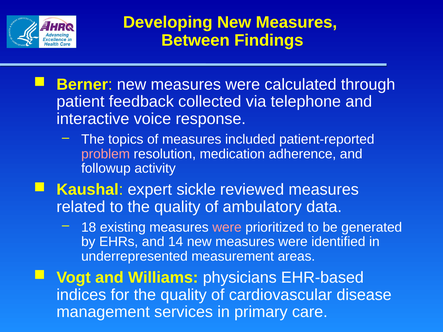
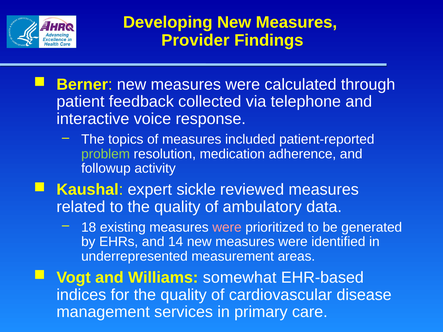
Between: Between -> Provider
problem colour: pink -> light green
physicians: physicians -> somewhat
